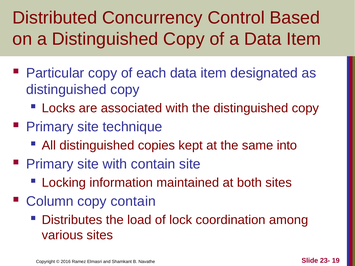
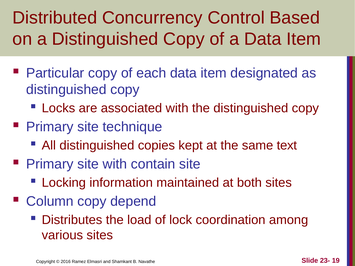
into: into -> text
copy contain: contain -> depend
